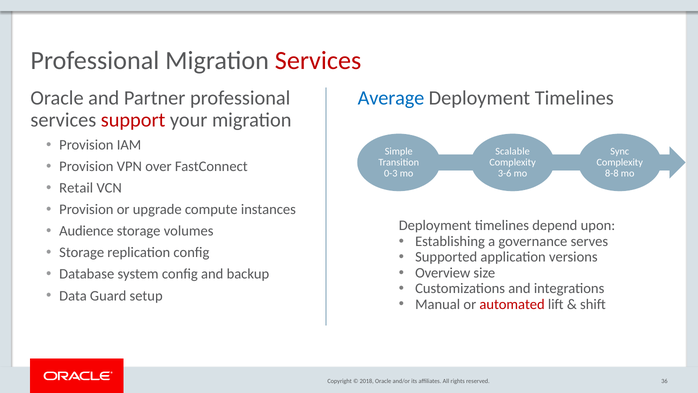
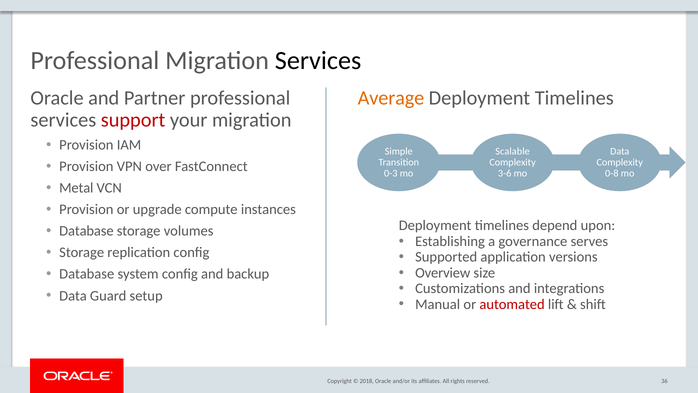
Services at (318, 60) colour: red -> black
Average colour: blue -> orange
Sync at (620, 151): Sync -> Data
8-8: 8-8 -> 0-8
Retail: Retail -> Metal
Audience at (86, 231): Audience -> Database
